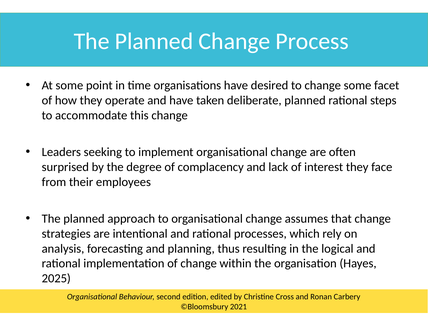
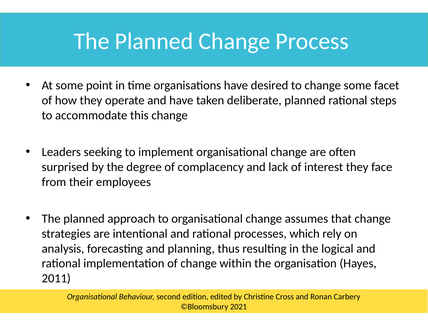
2025: 2025 -> 2011
